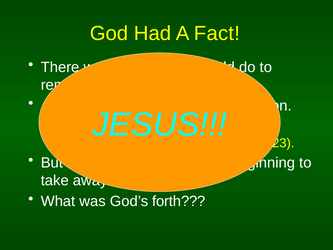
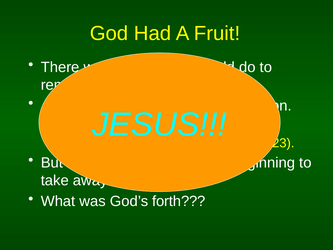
Fact: Fact -> Fruit
